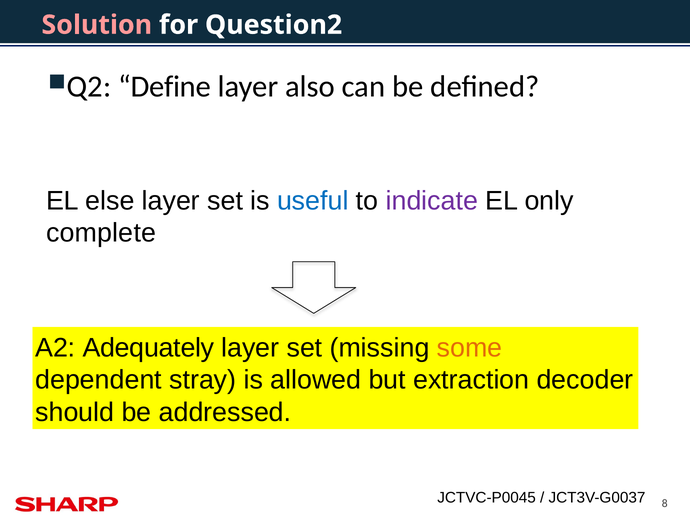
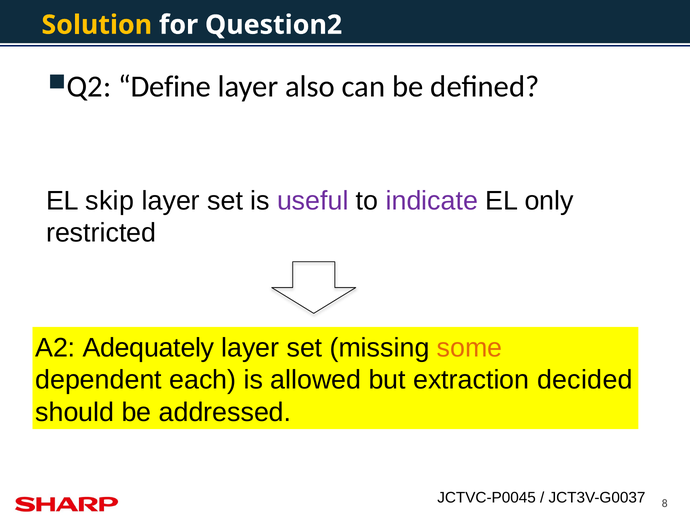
Solution colour: pink -> yellow
else: else -> skip
useful colour: blue -> purple
complete: complete -> restricted
stray: stray -> each
decoder: decoder -> decided
